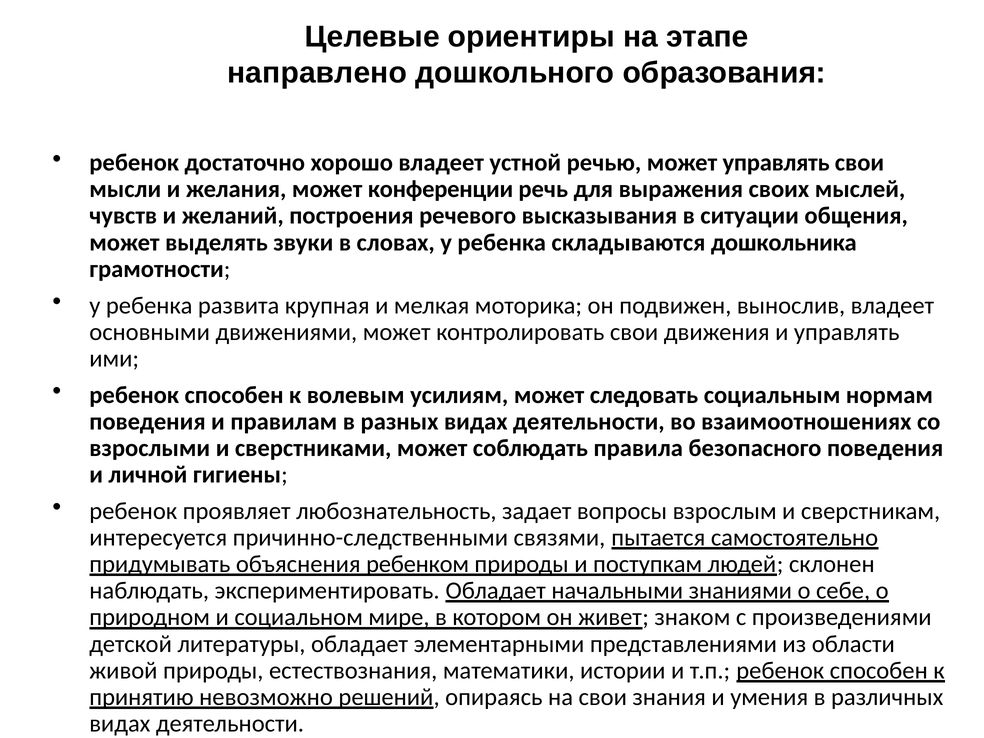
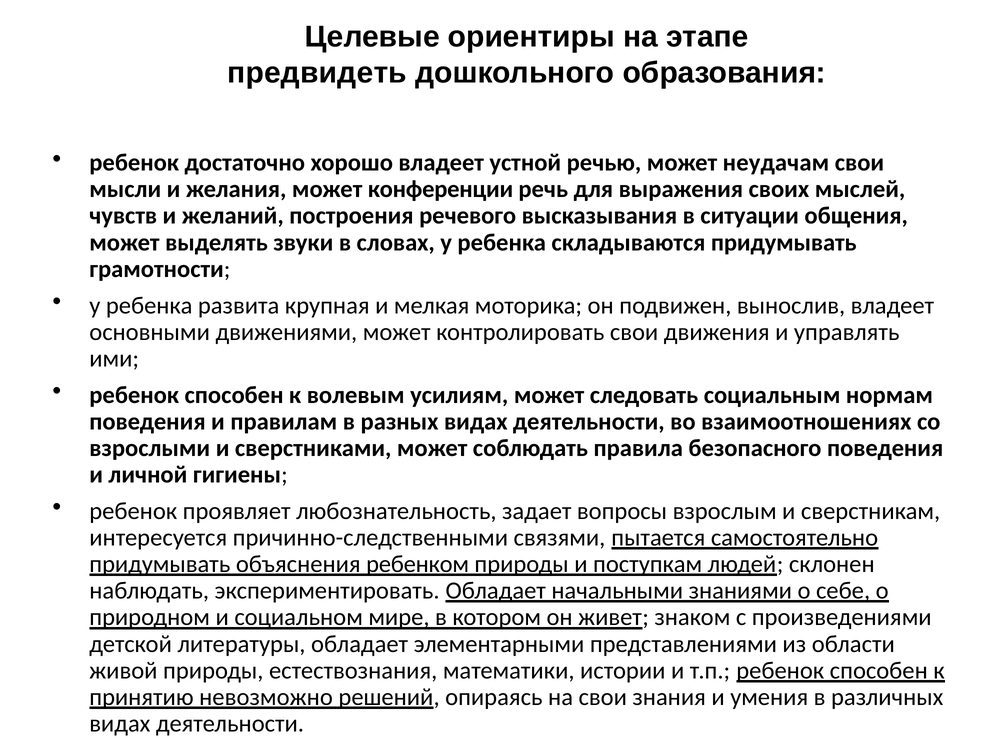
направлено: направлено -> предвидеть
может управлять: управлять -> неудачам
складываются дошкольника: дошкольника -> придумывать
